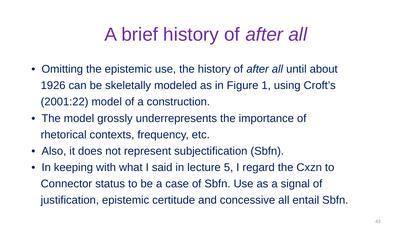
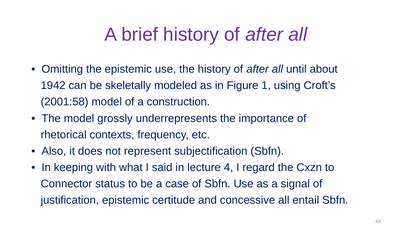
1926: 1926 -> 1942
2001:22: 2001:22 -> 2001:58
5: 5 -> 4
